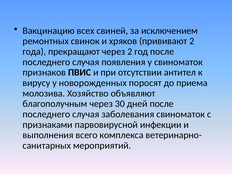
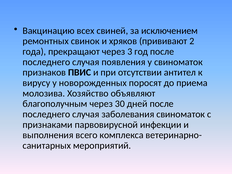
через 2: 2 -> 3
